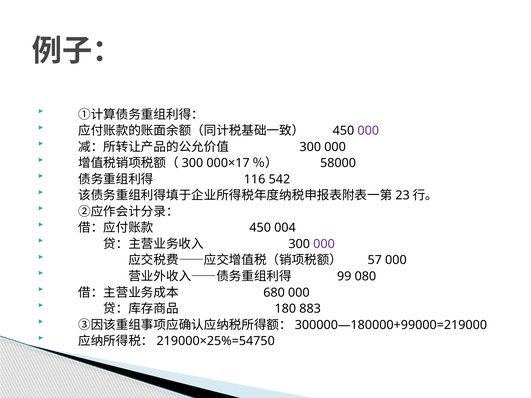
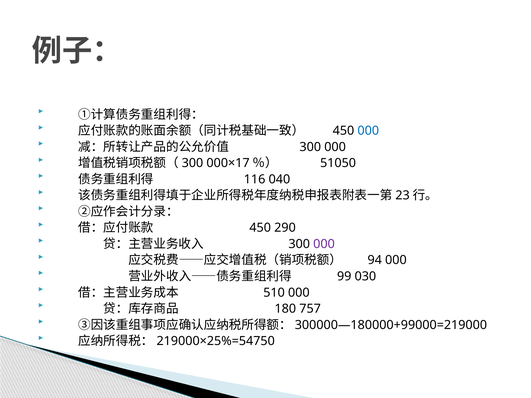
000 at (368, 131) colour: purple -> blue
58000: 58000 -> 51050
542: 542 -> 040
004: 004 -> 290
57: 57 -> 94
080: 080 -> 030
680: 680 -> 510
883: 883 -> 757
